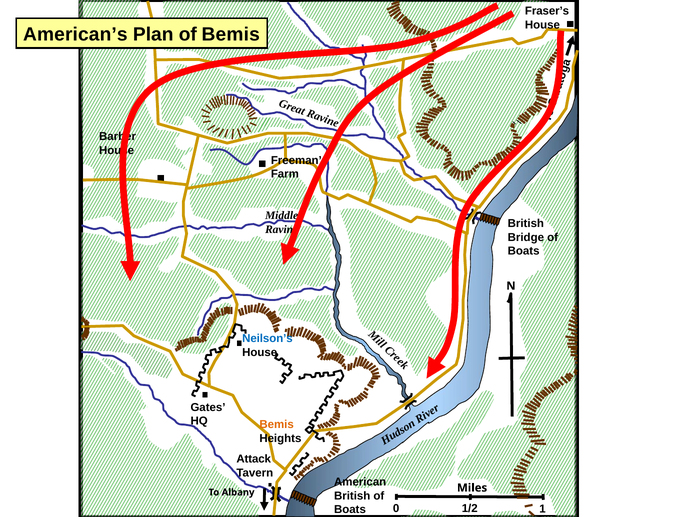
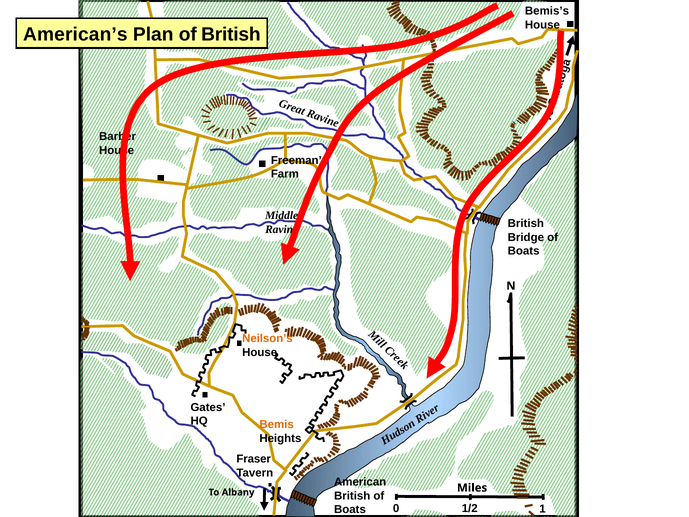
Fraser’s: Fraser’s -> Bemis’s
of Bemis: Bemis -> British
Neilson’s colour: blue -> orange
Attack: Attack -> Fraser
